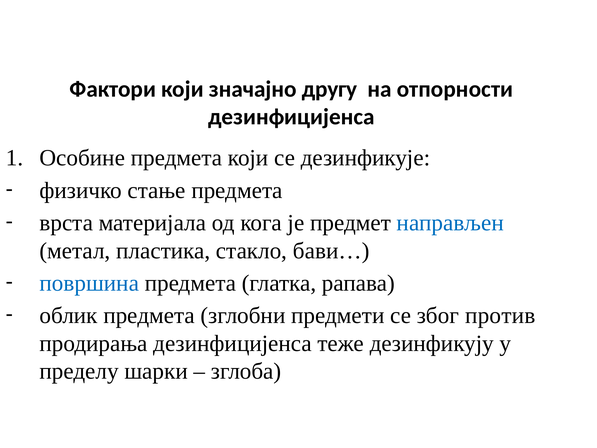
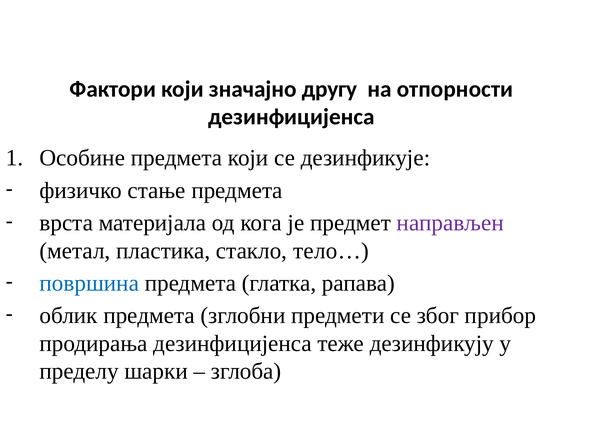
направљен colour: blue -> purple
бави…: бави… -> тело…
против: против -> прибор
